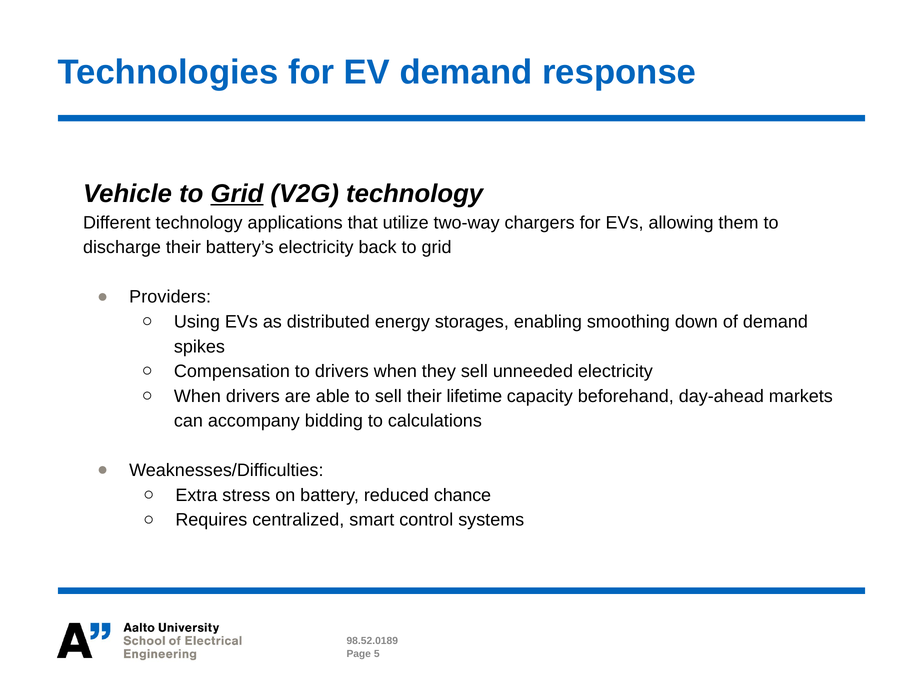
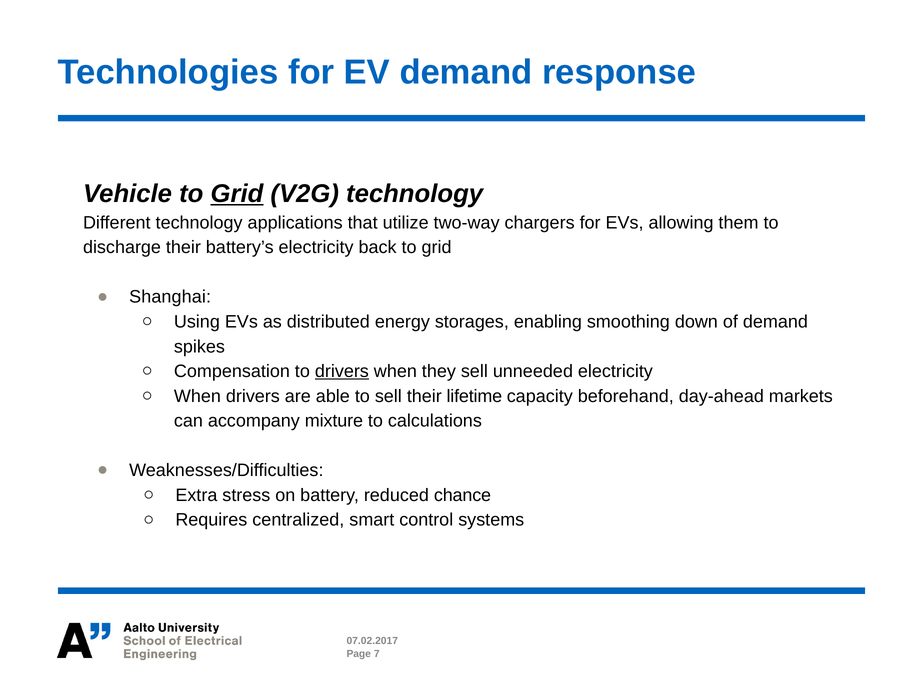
Providers: Providers -> Shanghai
drivers at (342, 371) underline: none -> present
bidding: bidding -> mixture
98.52.0189: 98.52.0189 -> 07.02.2017
5: 5 -> 7
